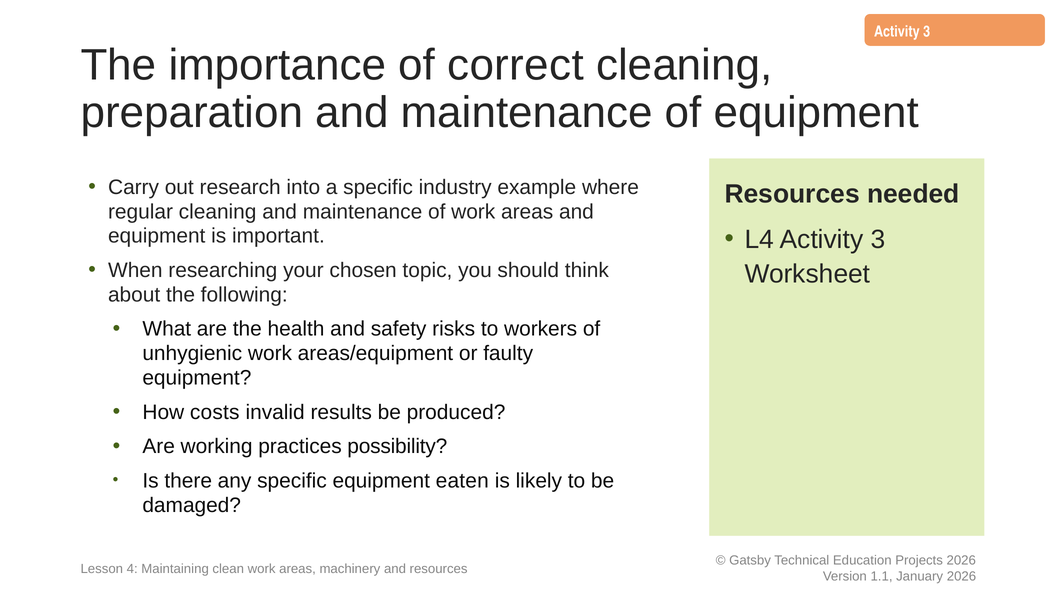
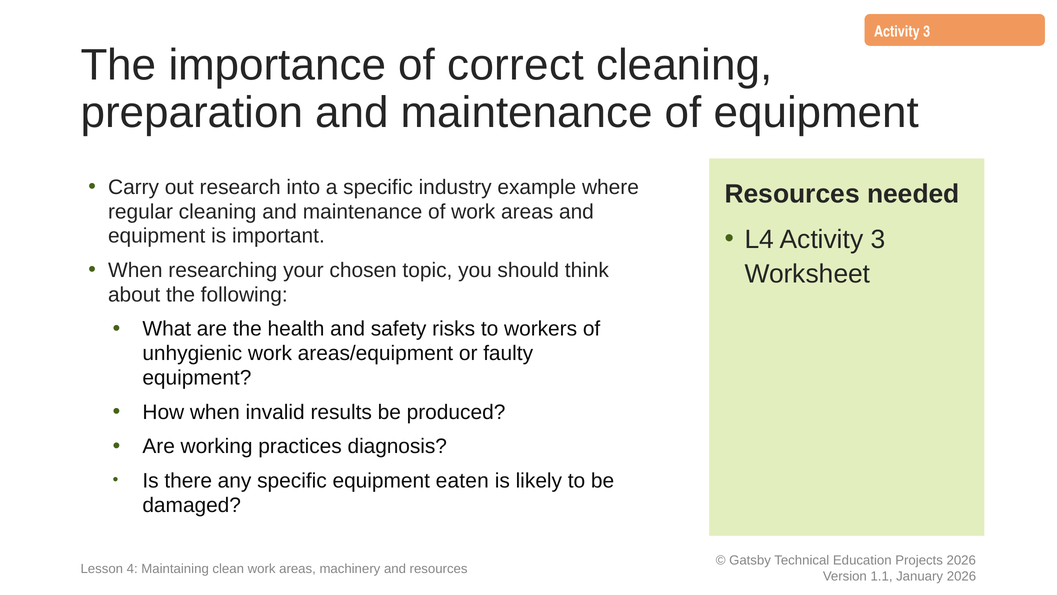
How costs: costs -> when
possibility: possibility -> diagnosis
